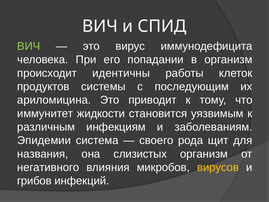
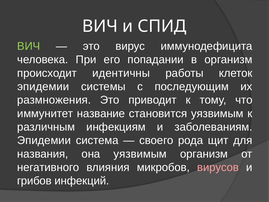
продуктов at (43, 87): продуктов -> эпидемии
ариломицина: ариломицина -> размножения
жидкости: жидкости -> название
она слизистых: слизистых -> уязвимым
вирусов colour: yellow -> pink
